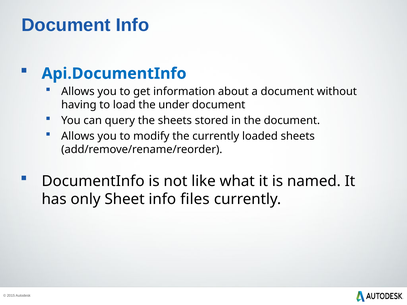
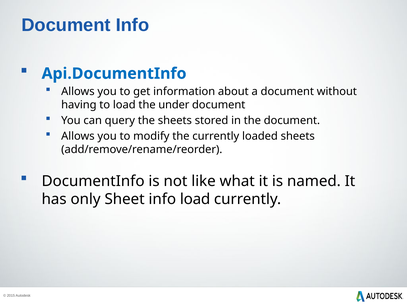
info files: files -> load
